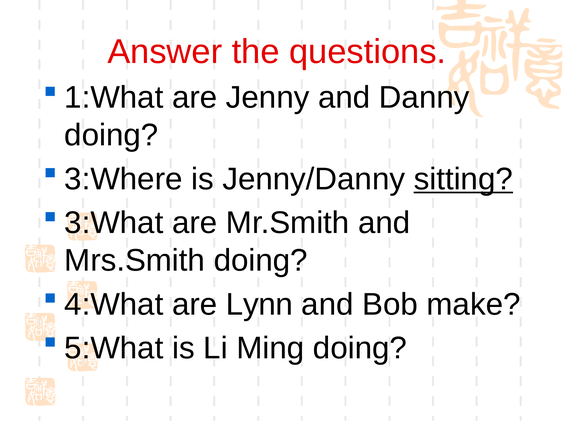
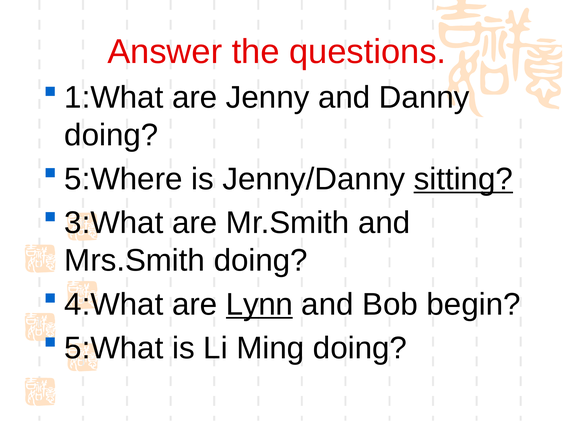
3:Where: 3:Where -> 5:Where
Lynn underline: none -> present
make: make -> begin
